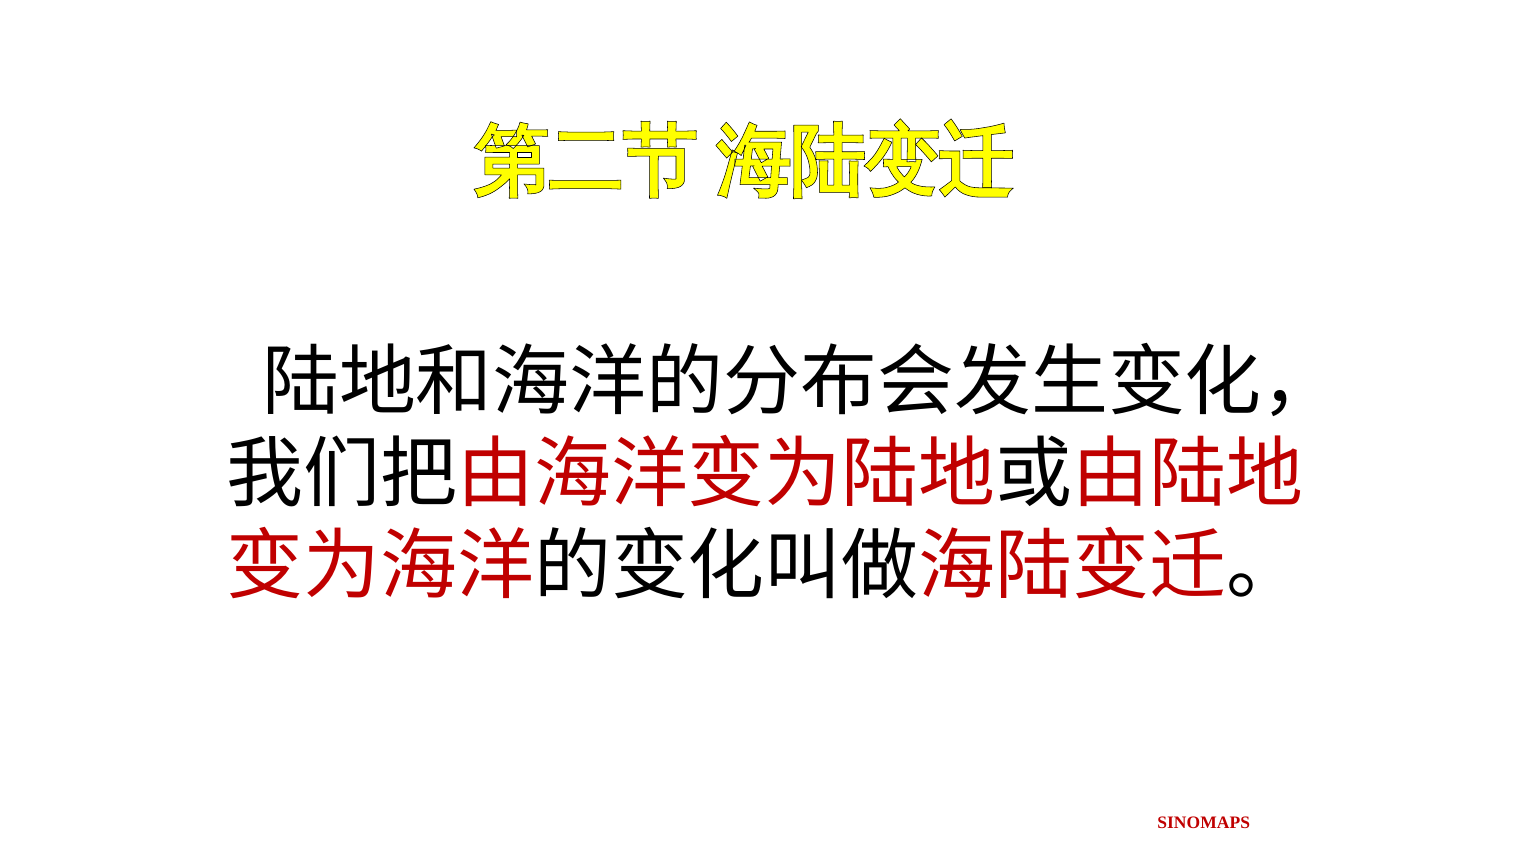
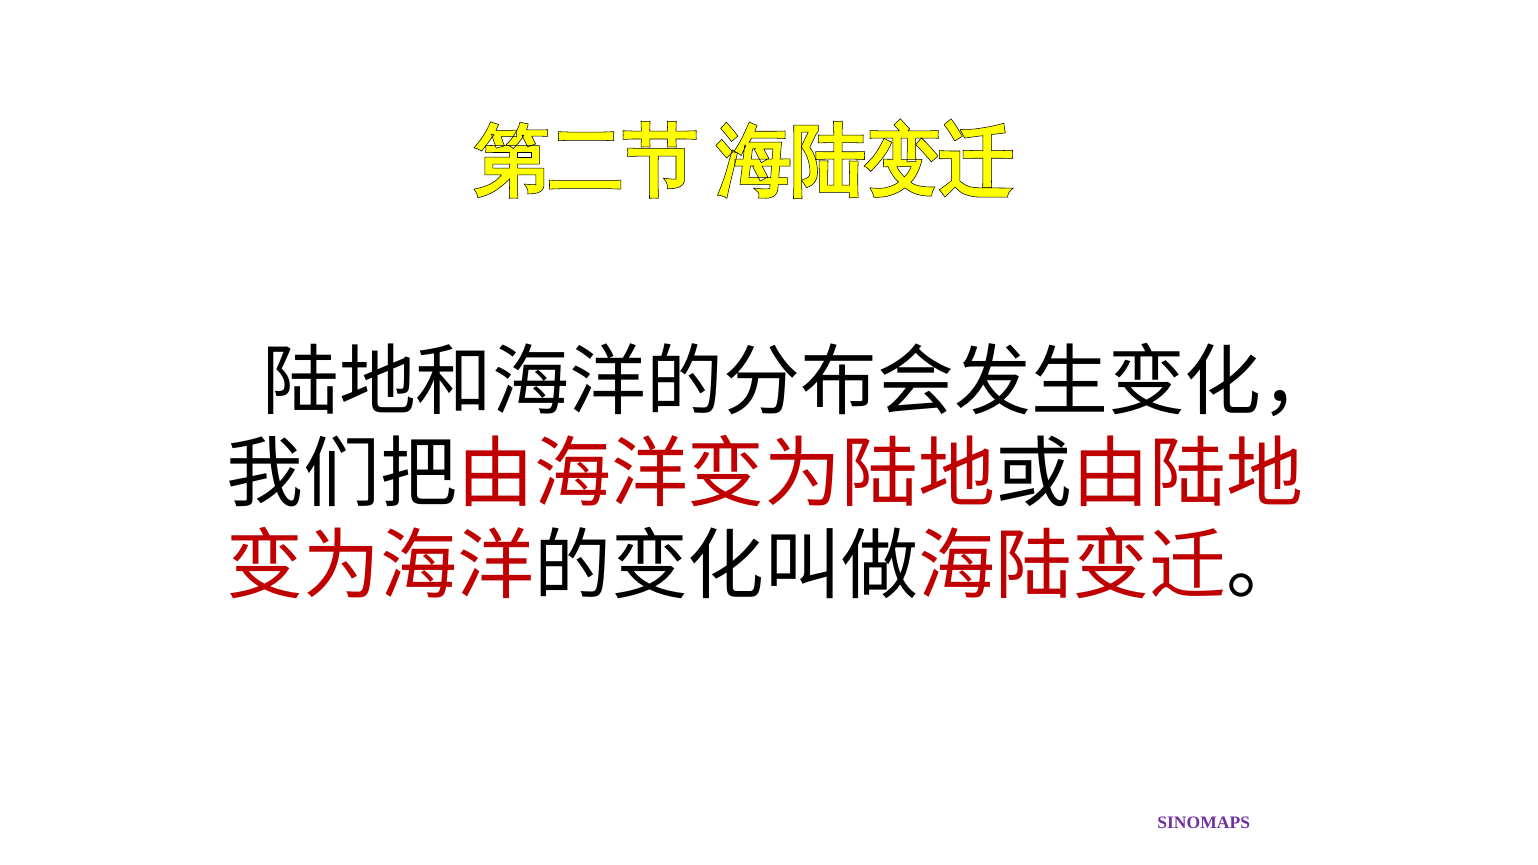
SINOMAPS colour: red -> purple
